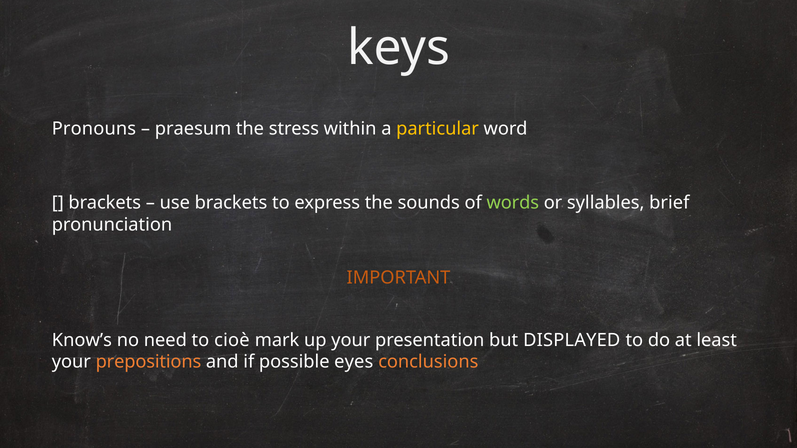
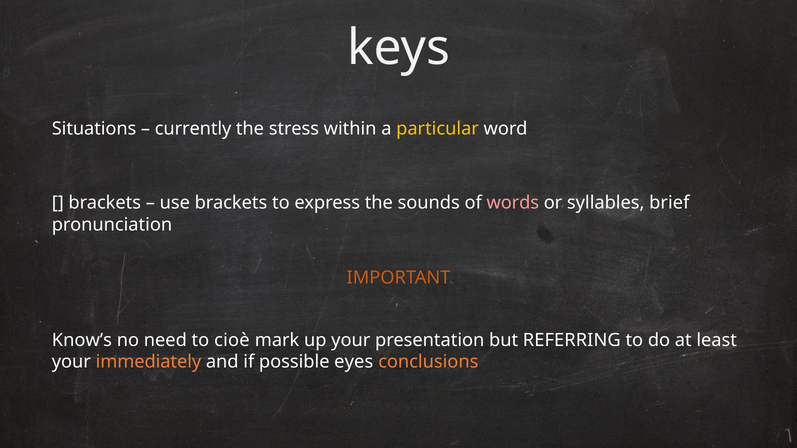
Pronouns: Pronouns -> Situations
praesum: praesum -> currently
words colour: light green -> pink
DISPLAYED: DISPLAYED -> REFERRING
prepositions: prepositions -> immediately
